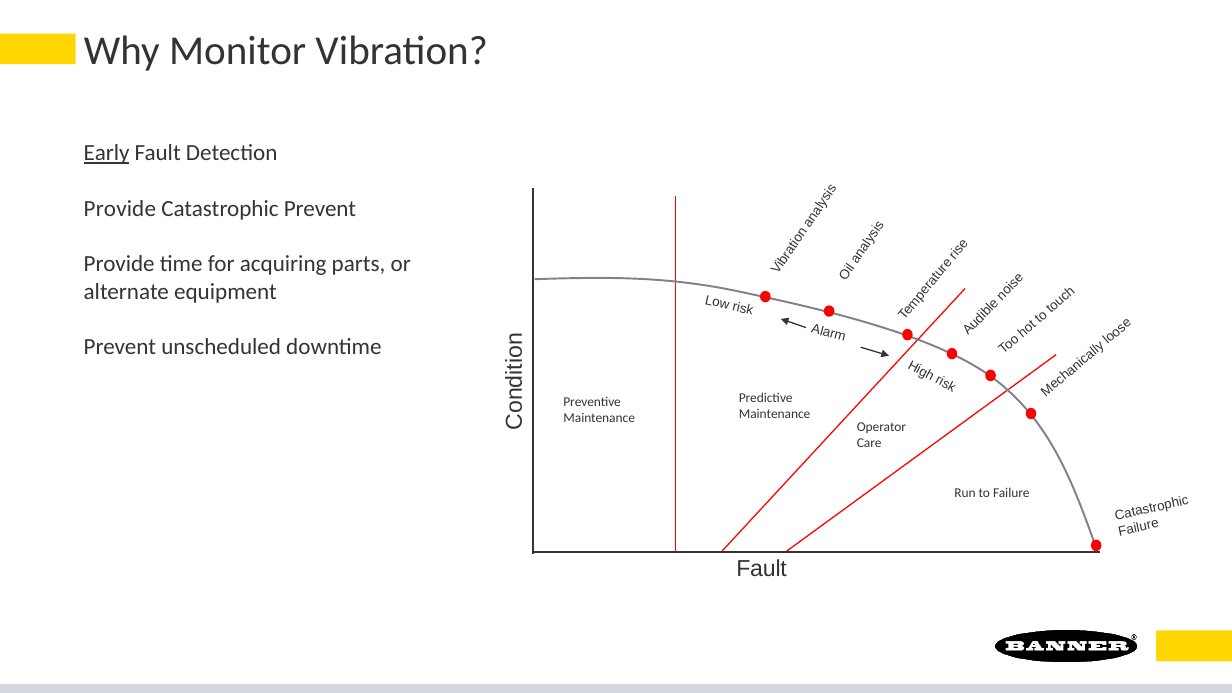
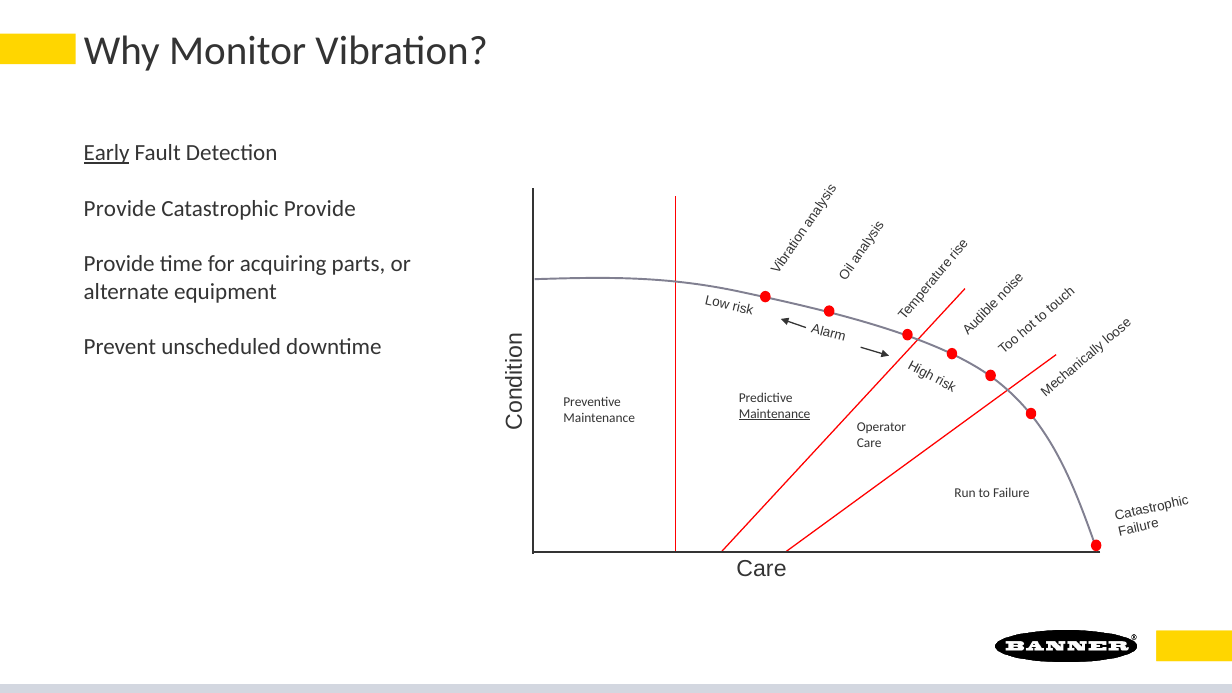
Catastrophic Prevent: Prevent -> Provide
Maintenance at (775, 414) underline: none -> present
Fault at (762, 569): Fault -> Care
